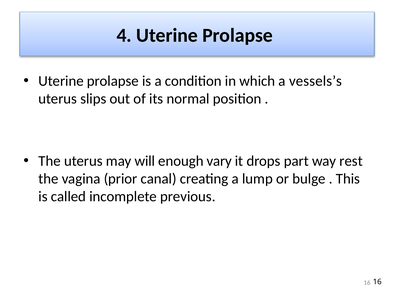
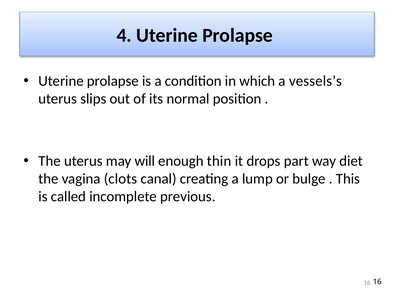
vary: vary -> thin
rest: rest -> diet
prior: prior -> clots
